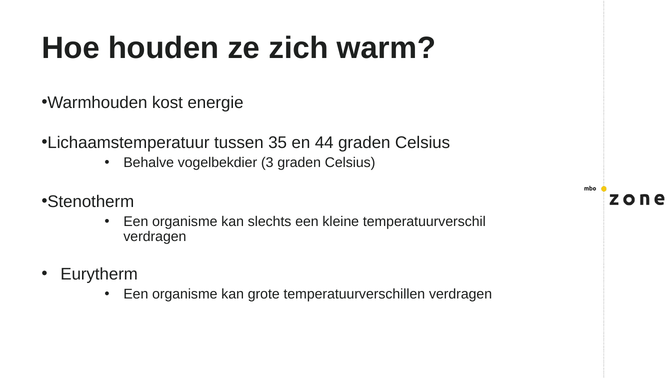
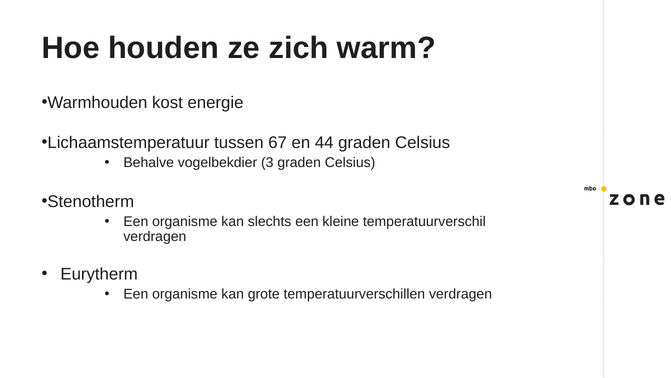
35: 35 -> 67
